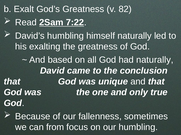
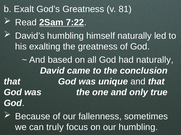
82: 82 -> 81
from: from -> truly
